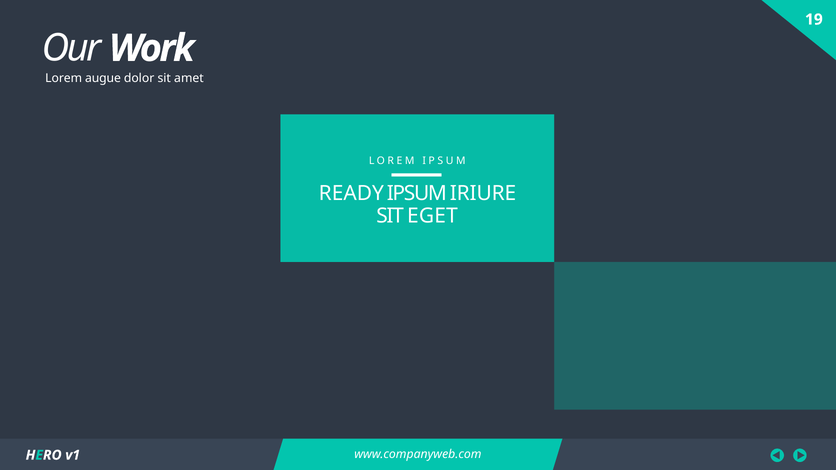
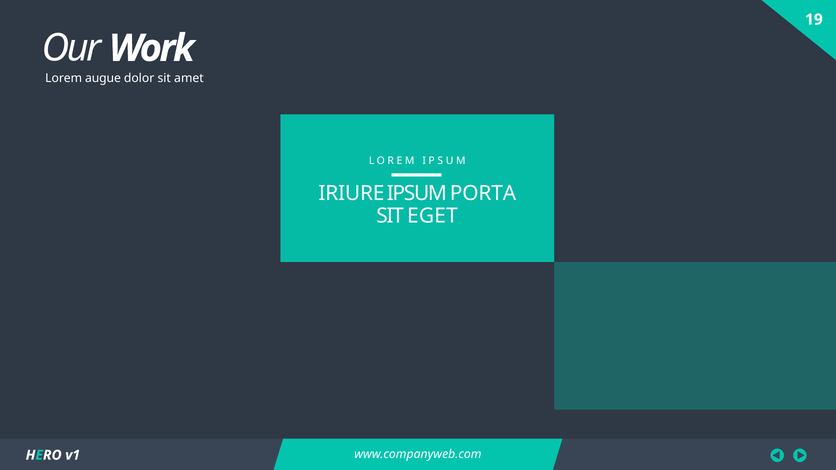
READY: READY -> IRIURE
IRIURE: IRIURE -> PORTA
